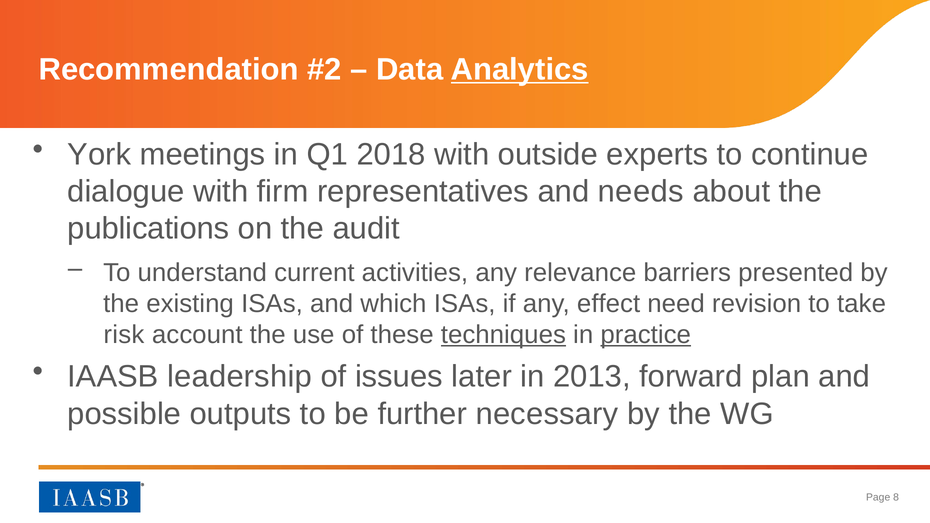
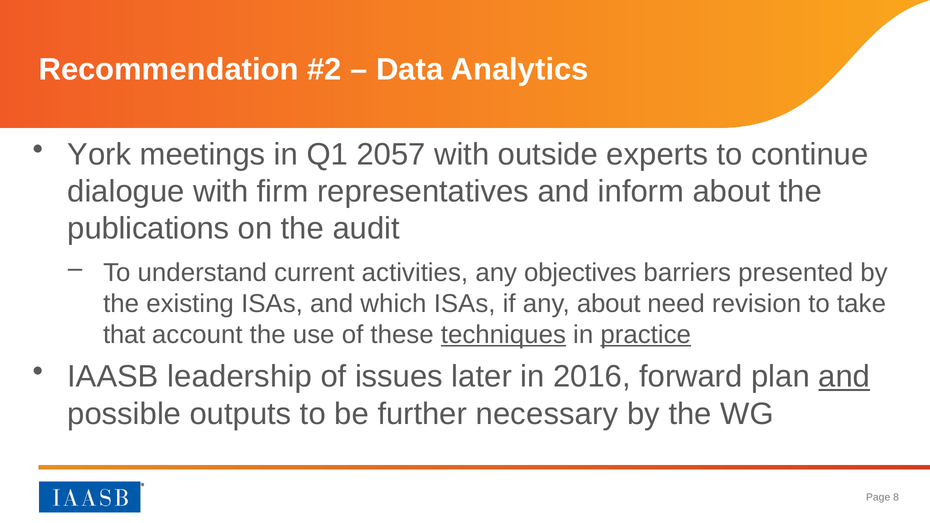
Analytics underline: present -> none
2018: 2018 -> 2057
needs: needs -> inform
relevance: relevance -> objectives
any effect: effect -> about
risk: risk -> that
2013: 2013 -> 2016
and at (844, 377) underline: none -> present
